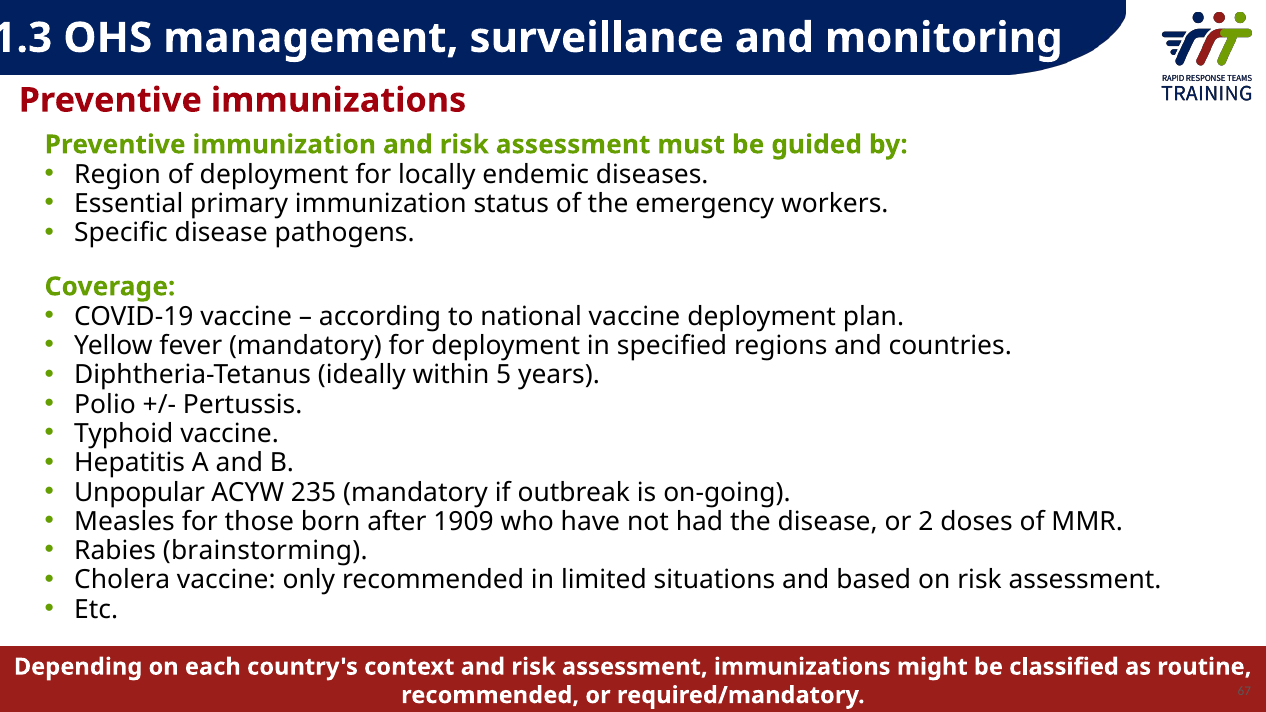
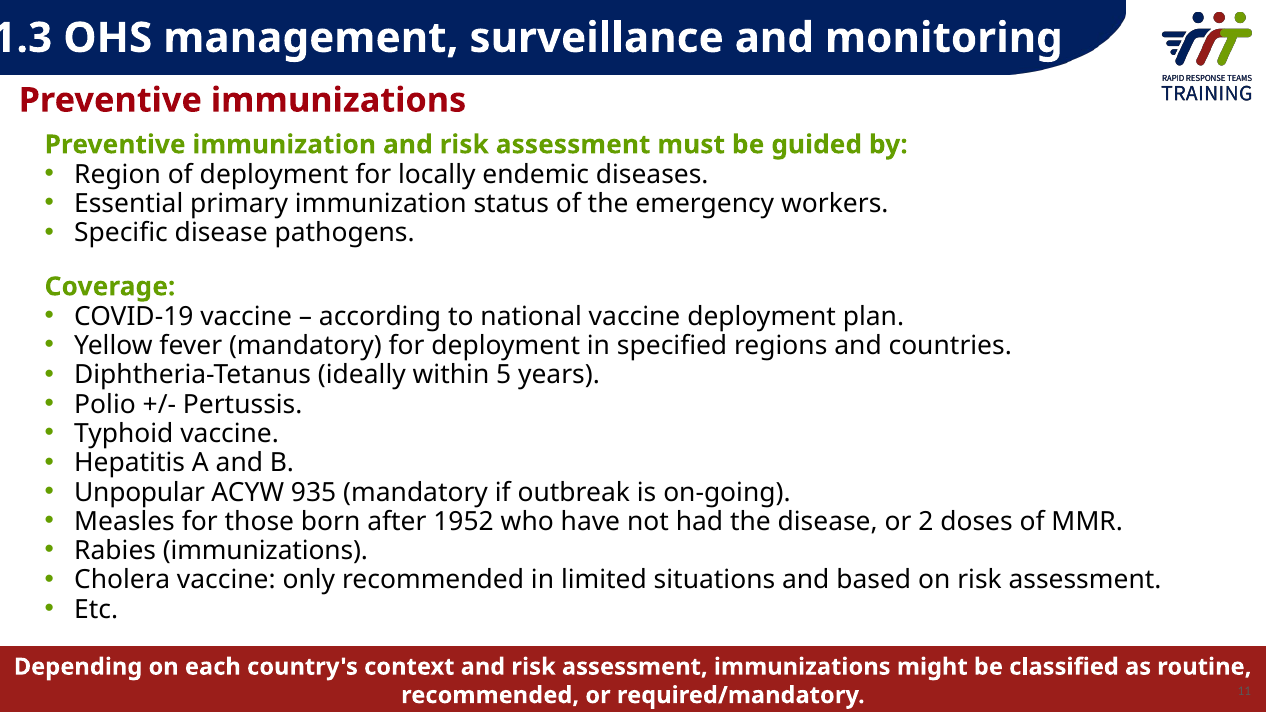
235: 235 -> 935
1909: 1909 -> 1952
Rabies brainstorming: brainstorming -> immunizations
67: 67 -> 11
